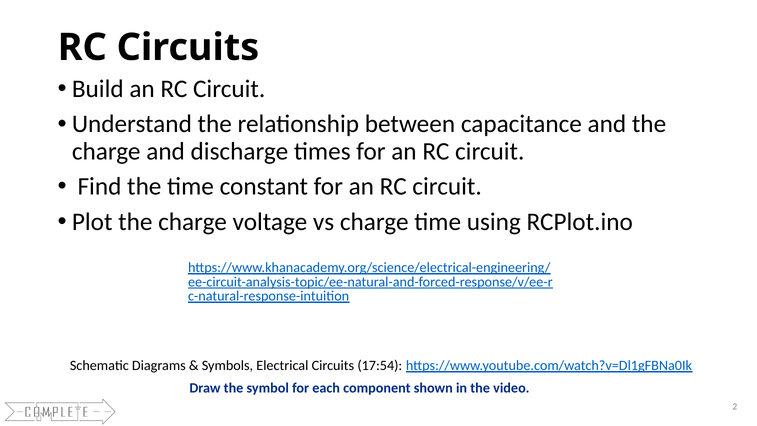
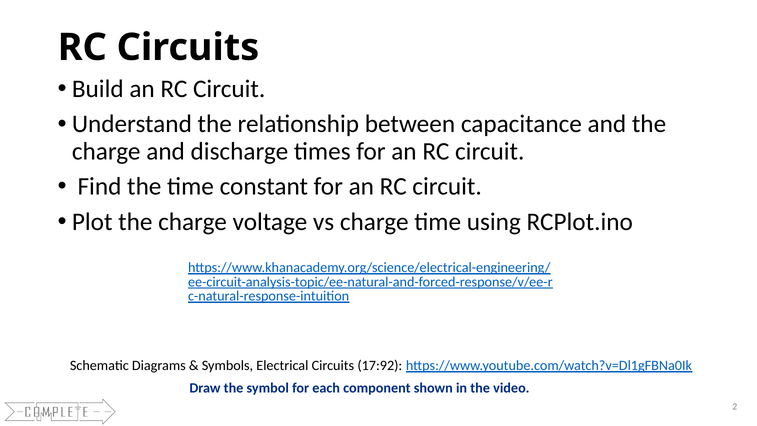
17:54: 17:54 -> 17:92
